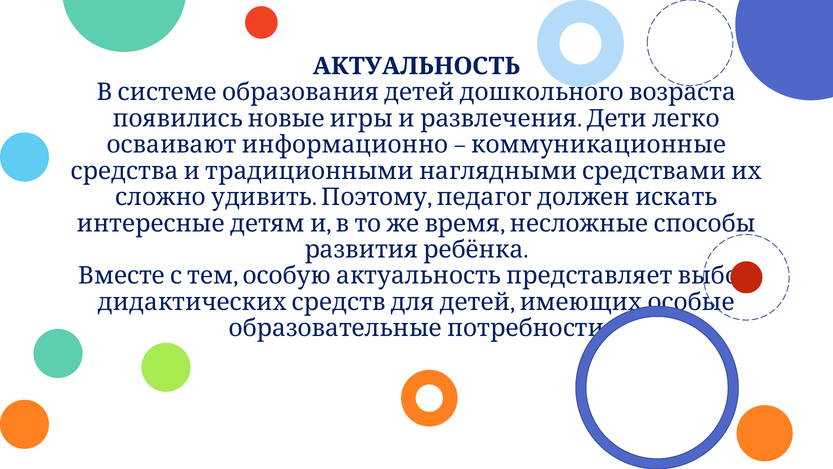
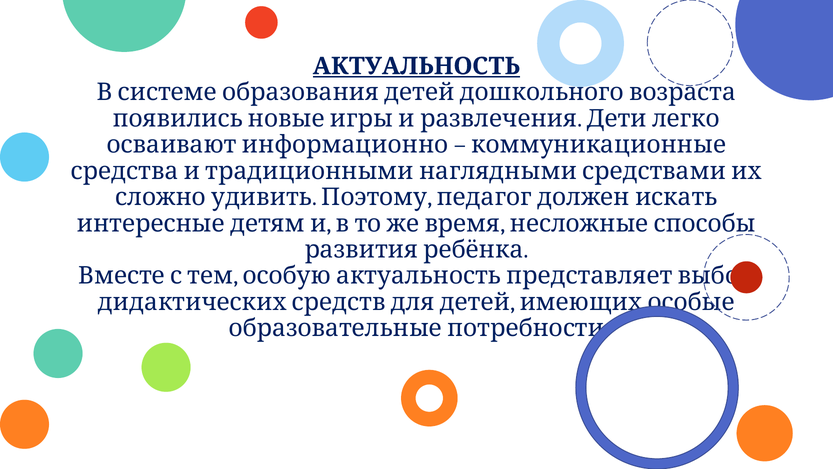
АКТУАЛЬНОСТЬ underline: none -> present
